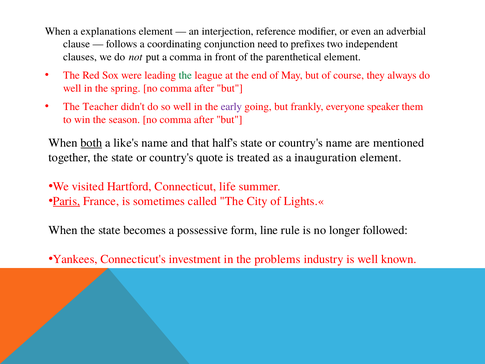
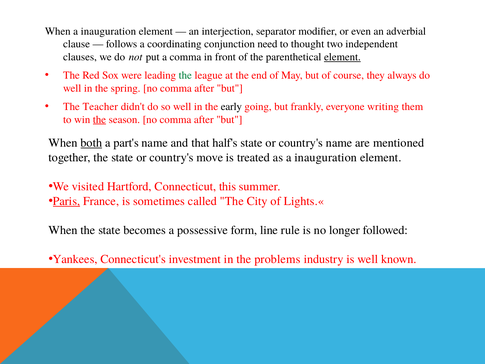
When a explanations: explanations -> inauguration
reference: reference -> separator
prefixes: prefixes -> thought
element at (342, 57) underline: none -> present
early colour: purple -> black
speaker: speaker -> writing
the at (99, 119) underline: none -> present
like's: like's -> part's
quote: quote -> move
life: life -> this
